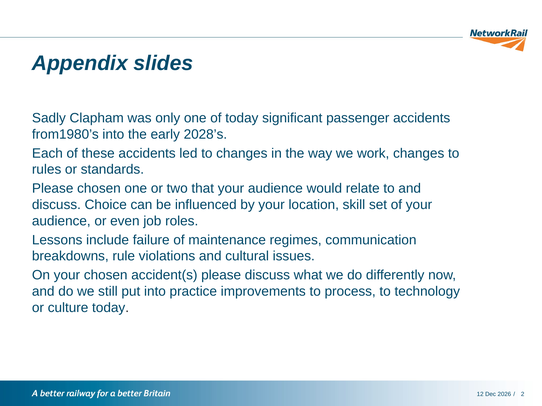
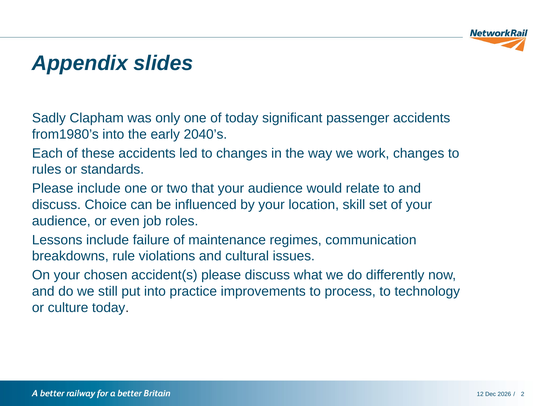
2028’s: 2028’s -> 2040’s
Please chosen: chosen -> include
